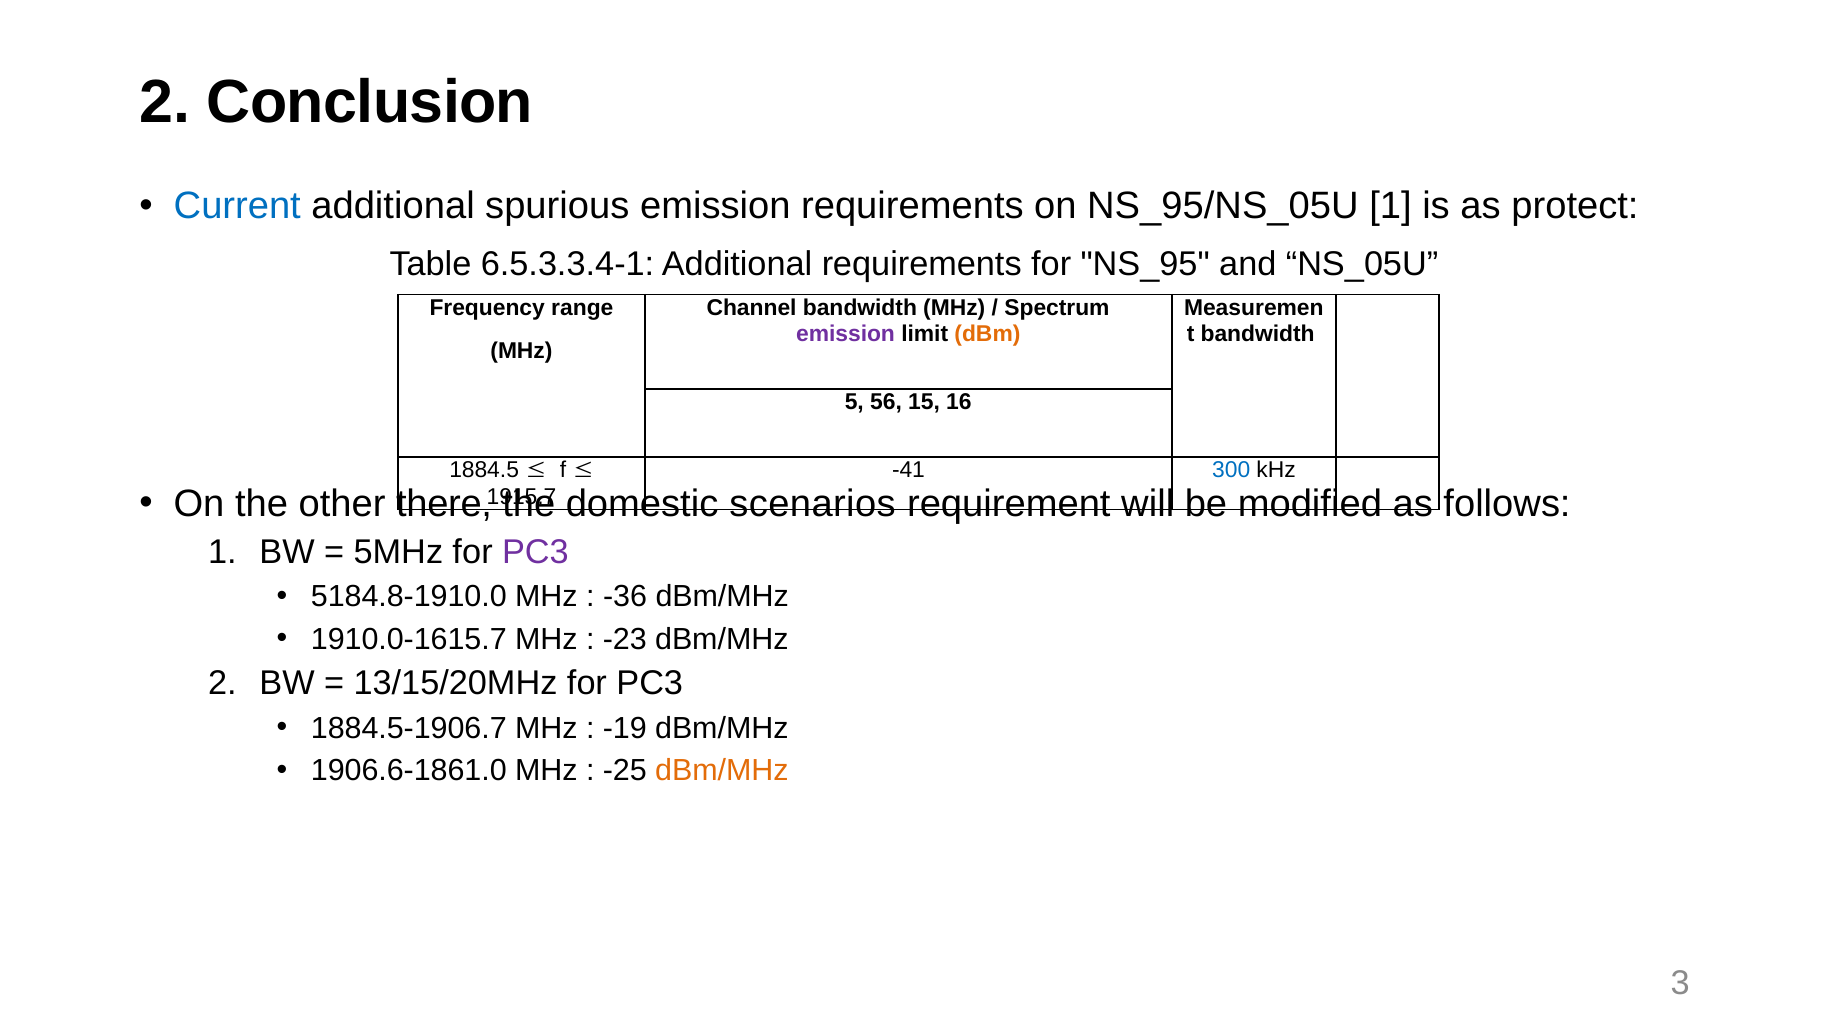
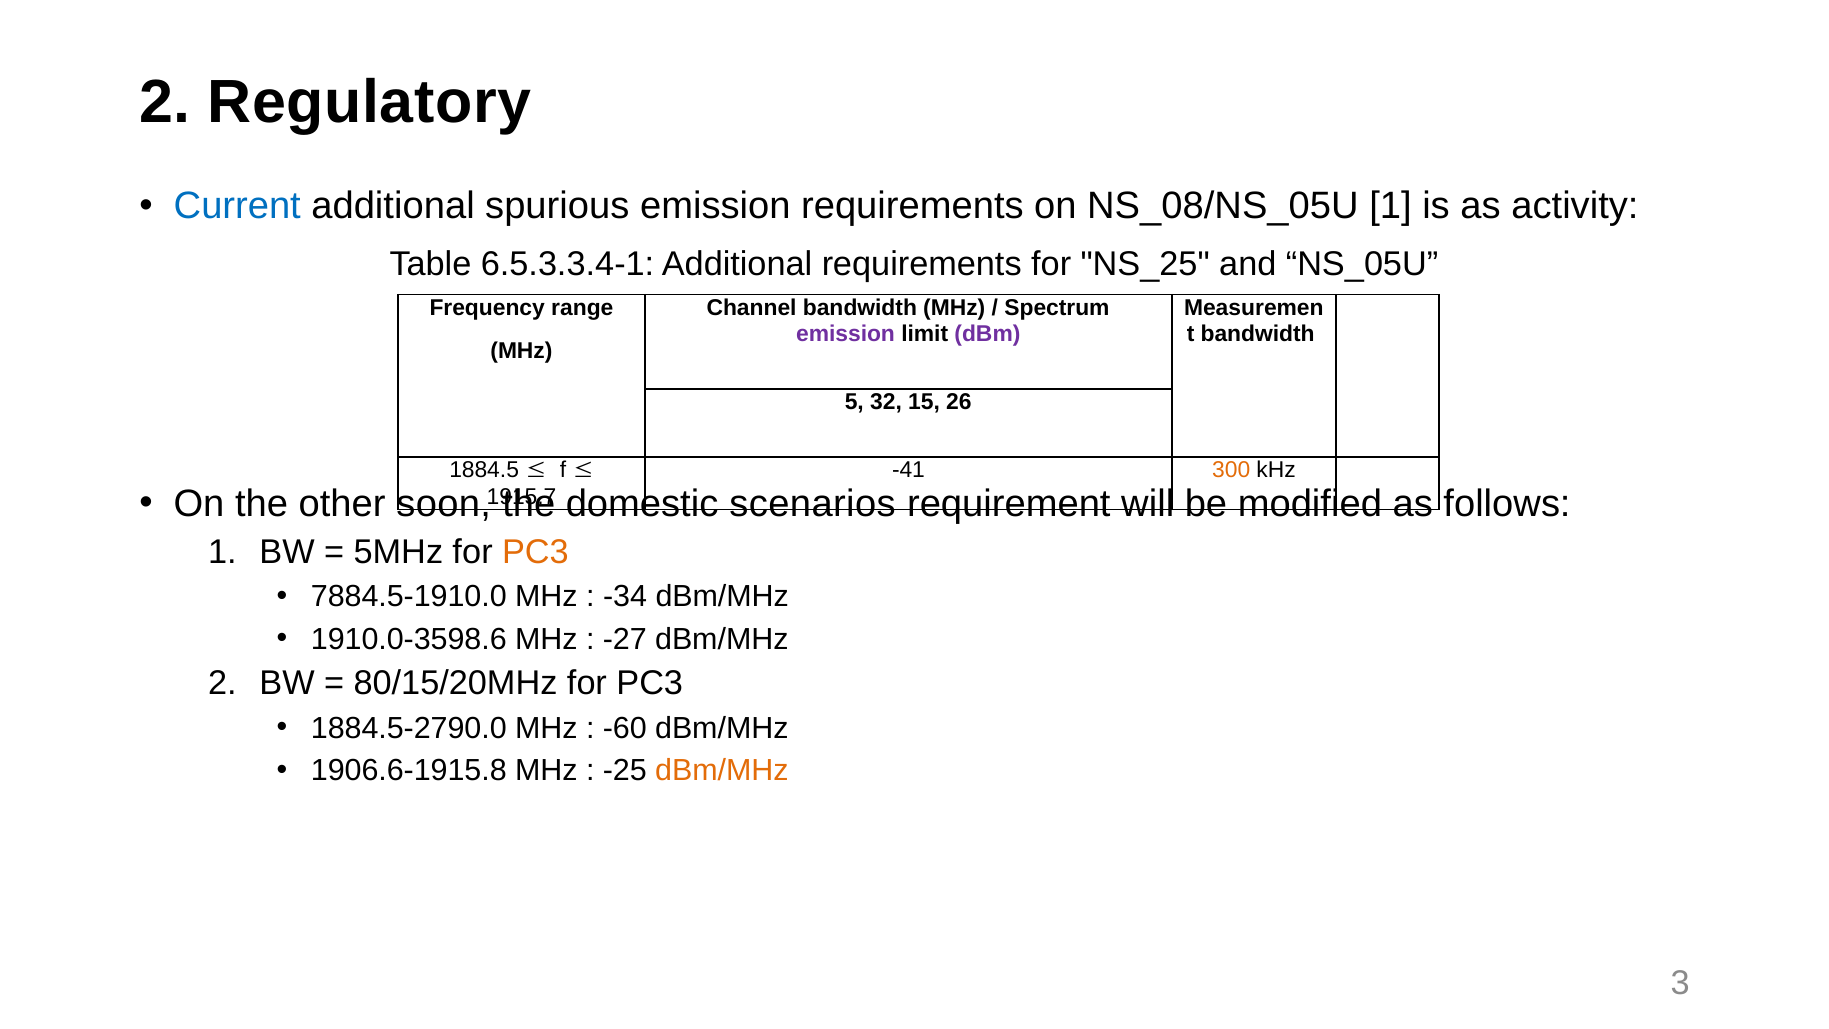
Conclusion: Conclusion -> Regulatory
NS_95/NS_05U: NS_95/NS_05U -> NS_08/NS_05U
protect: protect -> activity
NS_95: NS_95 -> NS_25
dBm colour: orange -> purple
56: 56 -> 32
16: 16 -> 26
300 colour: blue -> orange
there: there -> soon
PC3 at (535, 552) colour: purple -> orange
5184.8-1910.0: 5184.8-1910.0 -> 7884.5-1910.0
-36: -36 -> -34
1910.0-1615.7: 1910.0-1615.7 -> 1910.0-3598.6
-23: -23 -> -27
13/15/20MHz: 13/15/20MHz -> 80/15/20MHz
1884.5-1906.7: 1884.5-1906.7 -> 1884.5-2790.0
-19: -19 -> -60
1906.6-1861.0: 1906.6-1861.0 -> 1906.6-1915.8
